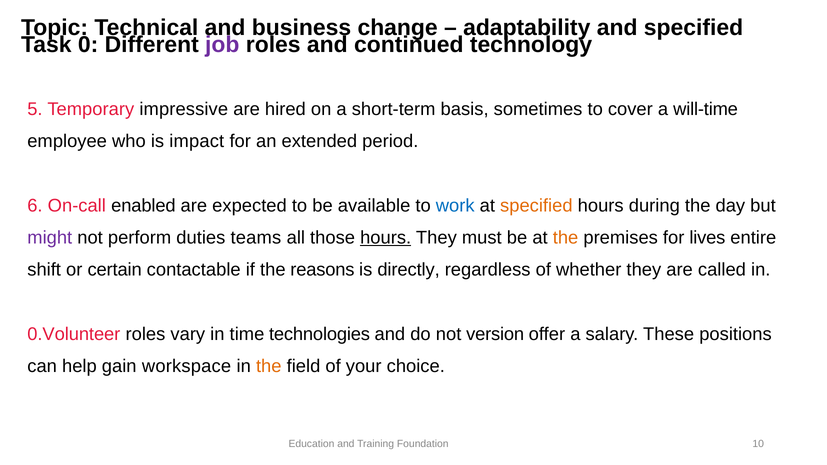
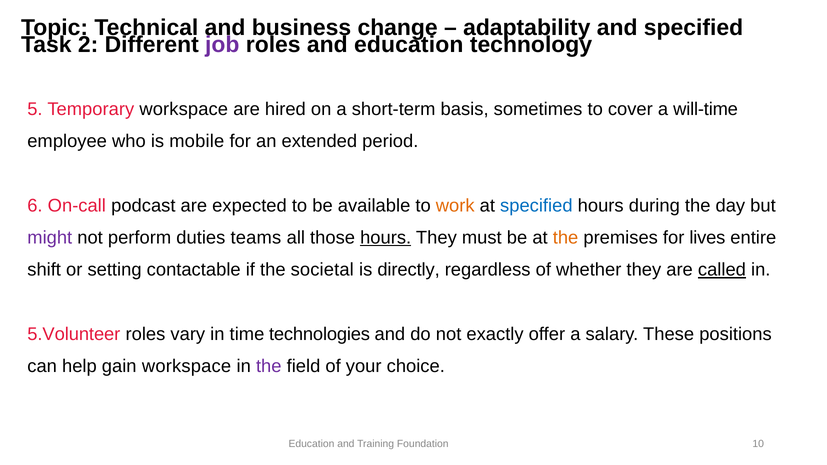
0: 0 -> 2
and continued: continued -> education
Temporary impressive: impressive -> workspace
impact: impact -> mobile
enabled: enabled -> podcast
work colour: blue -> orange
specified at (536, 206) colour: orange -> blue
certain: certain -> setting
reasons: reasons -> societal
called underline: none -> present
0.Volunteer: 0.Volunteer -> 5.Volunteer
version: version -> exactly
the at (269, 366) colour: orange -> purple
